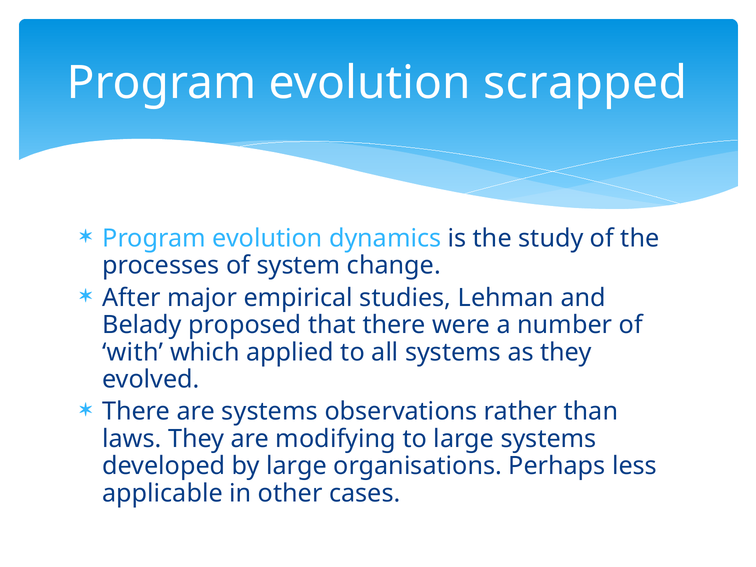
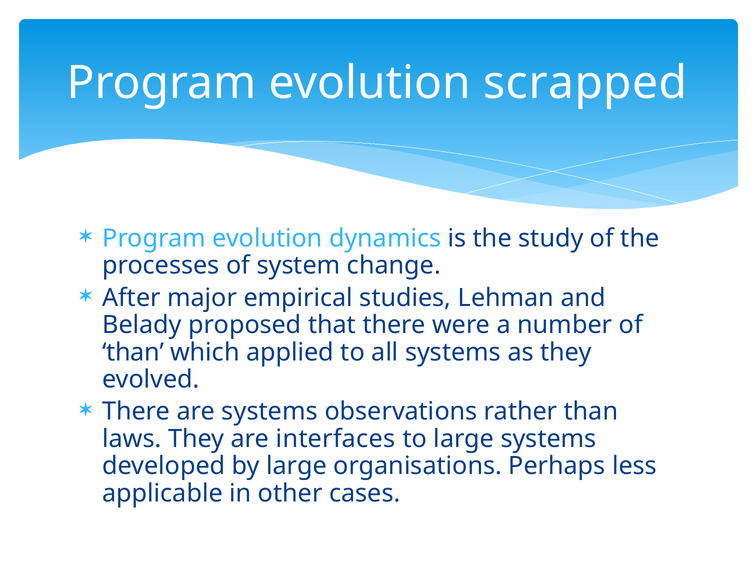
with at (133, 352): with -> than
modifying: modifying -> interfaces
